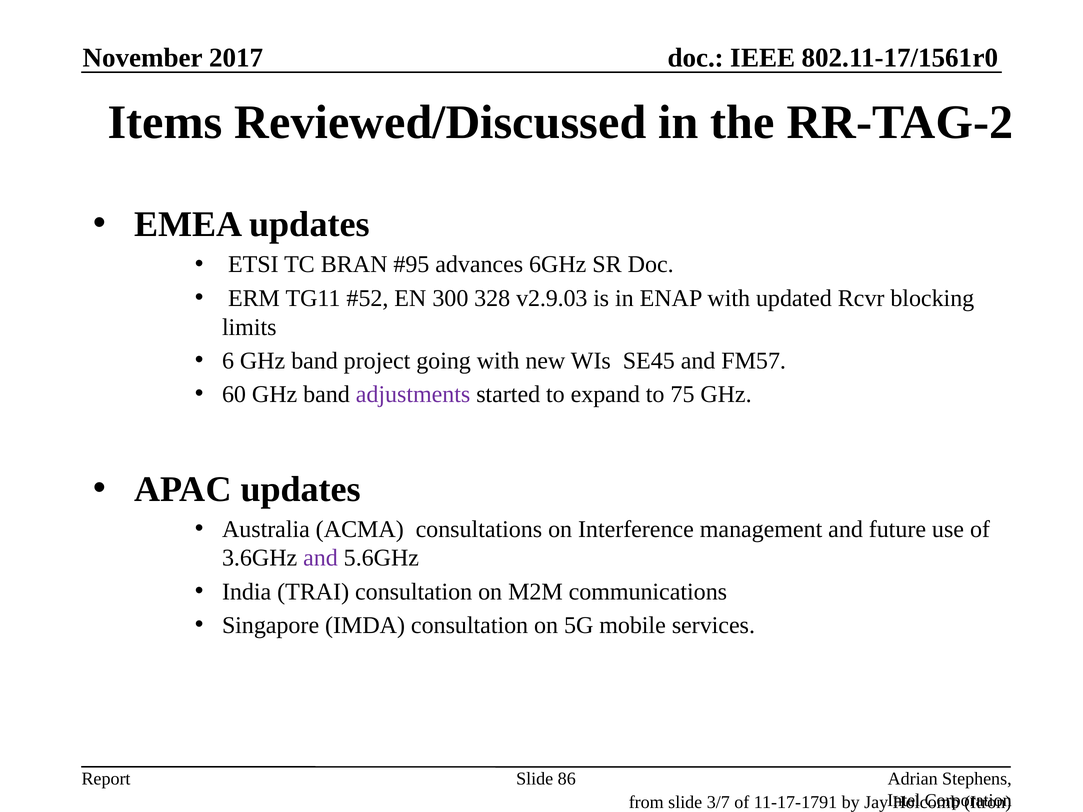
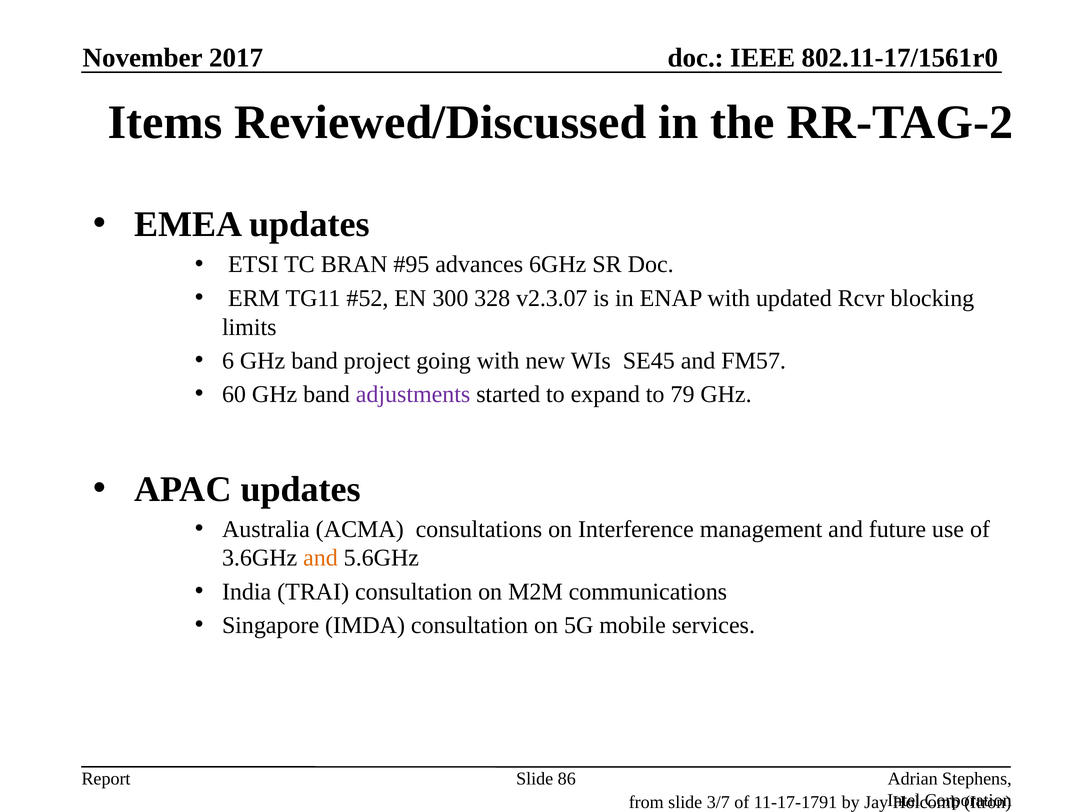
v2.9.03: v2.9.03 -> v2.3.07
75: 75 -> 79
and at (321, 558) colour: purple -> orange
